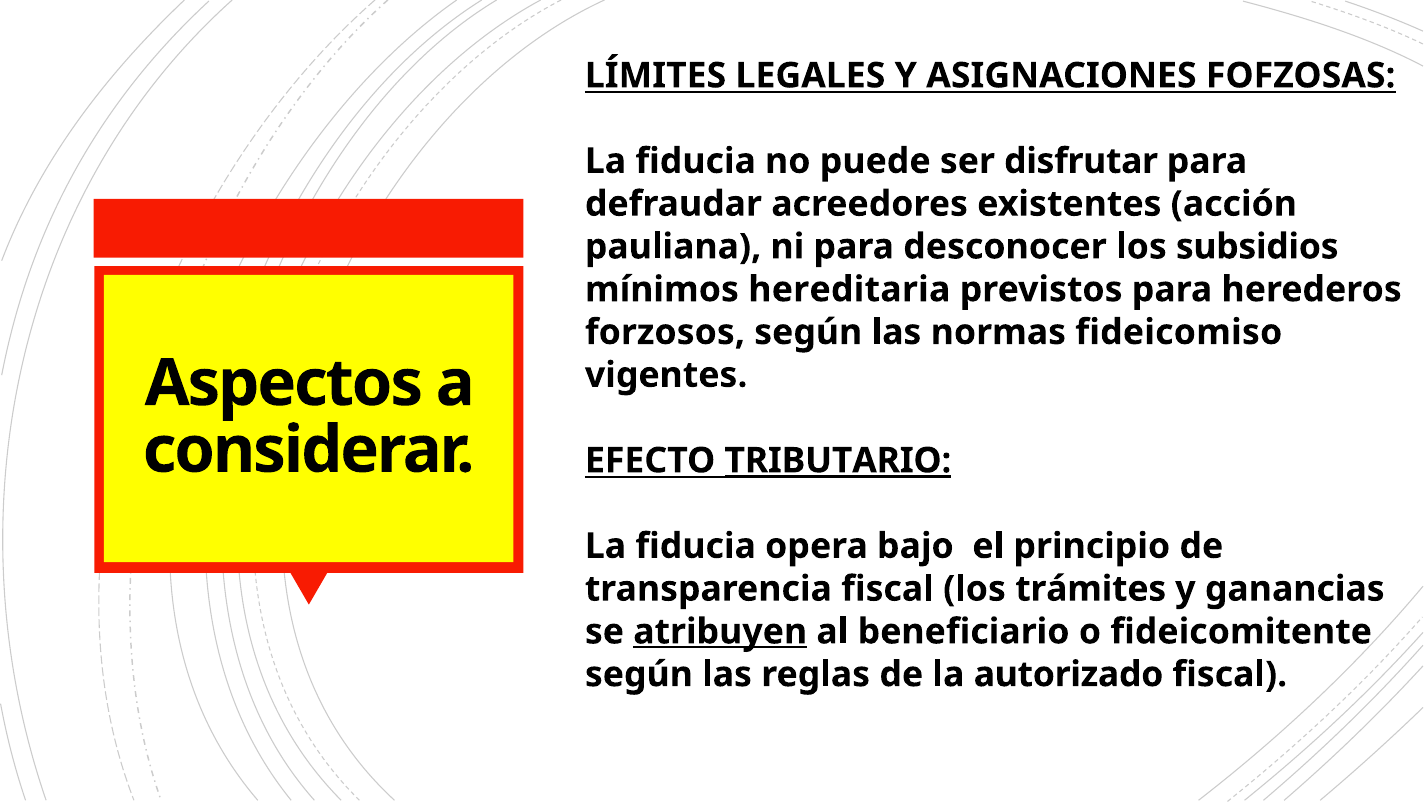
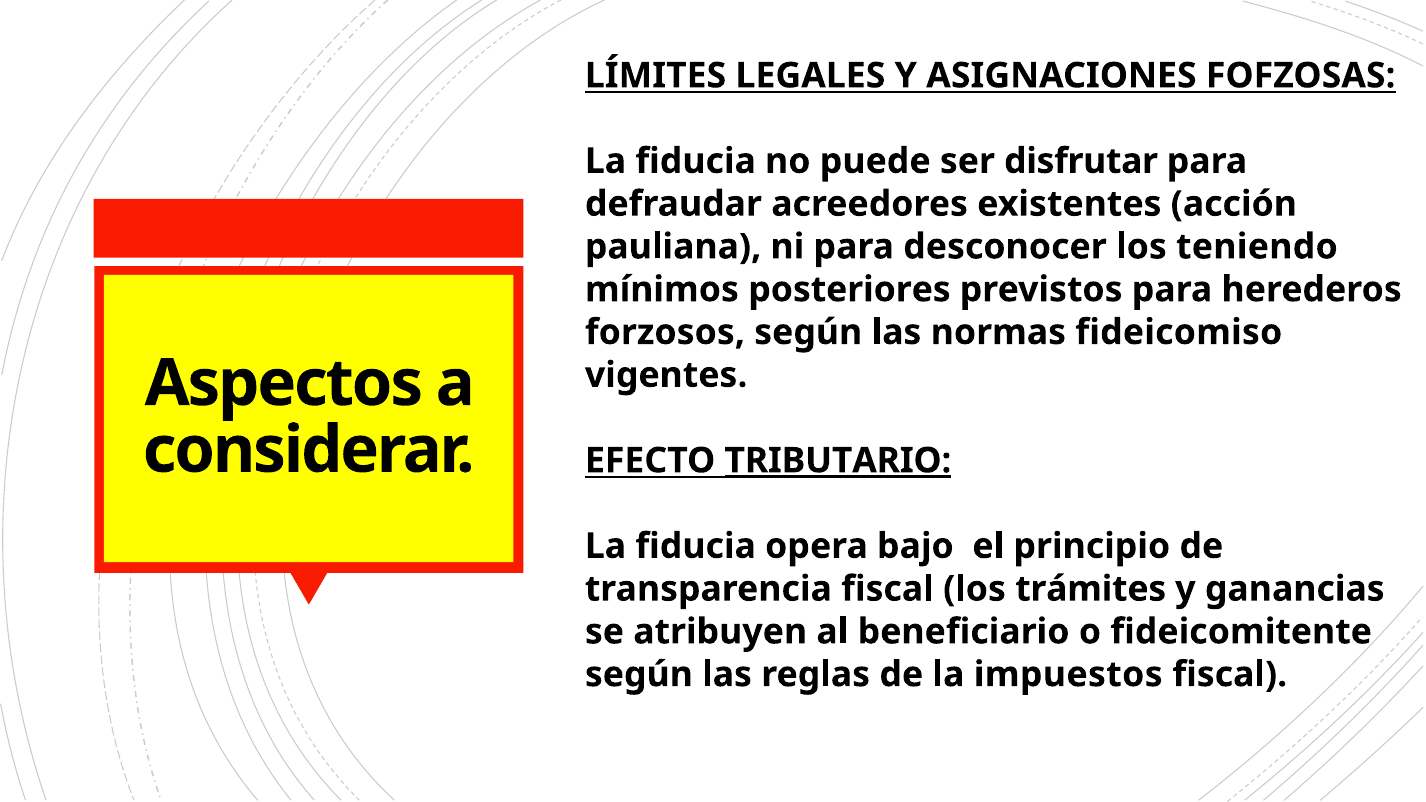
subsidios: subsidios -> teniendo
hereditaria: hereditaria -> posteriores
atribuyen underline: present -> none
autorizado: autorizado -> impuestos
